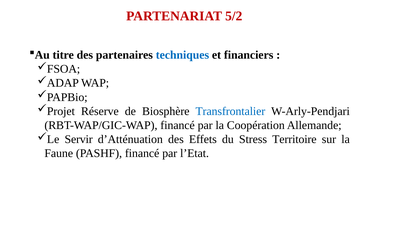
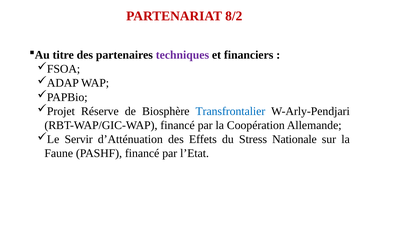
5/2: 5/2 -> 8/2
techniques colour: blue -> purple
Territoire: Territoire -> Nationale
